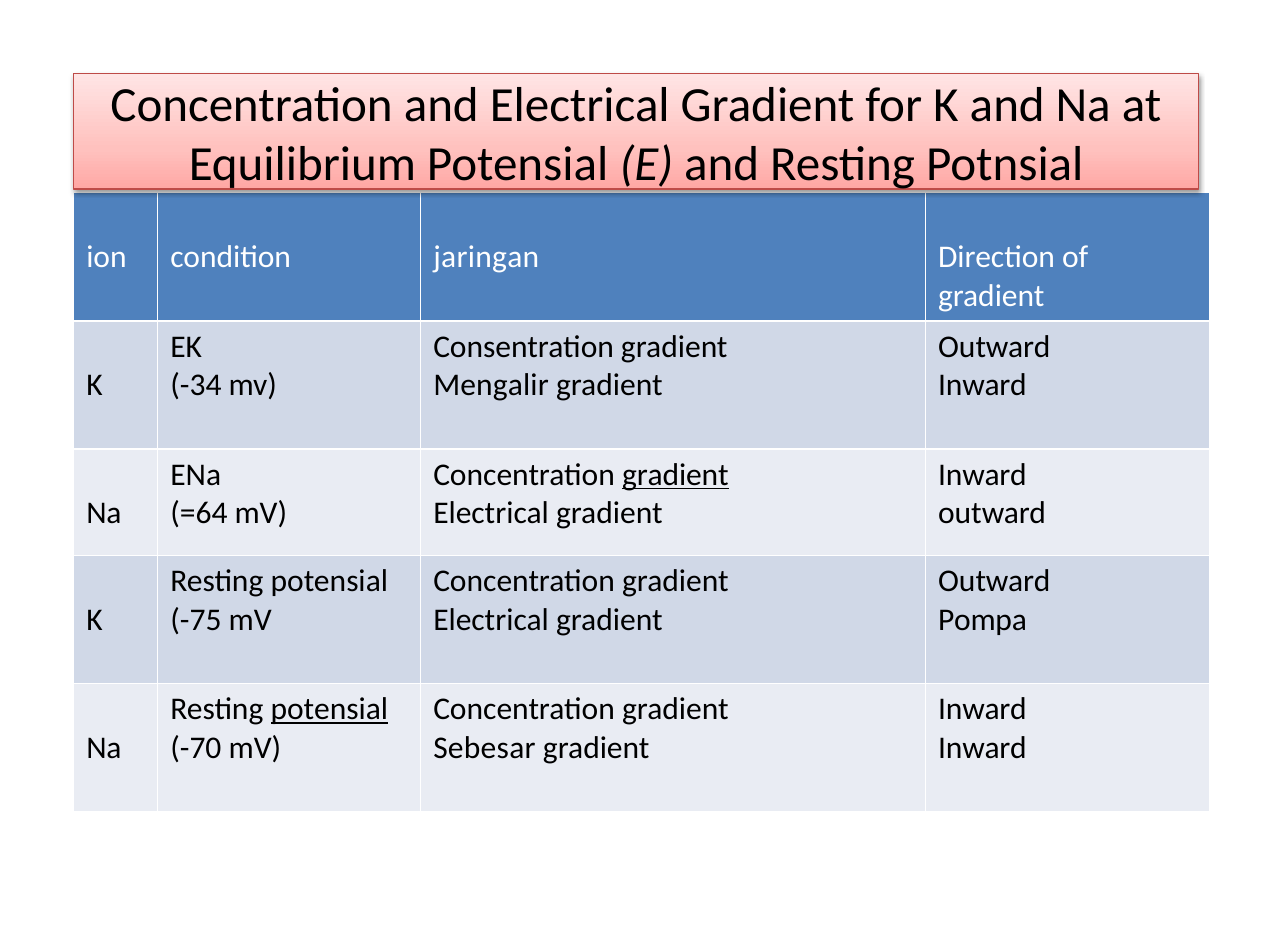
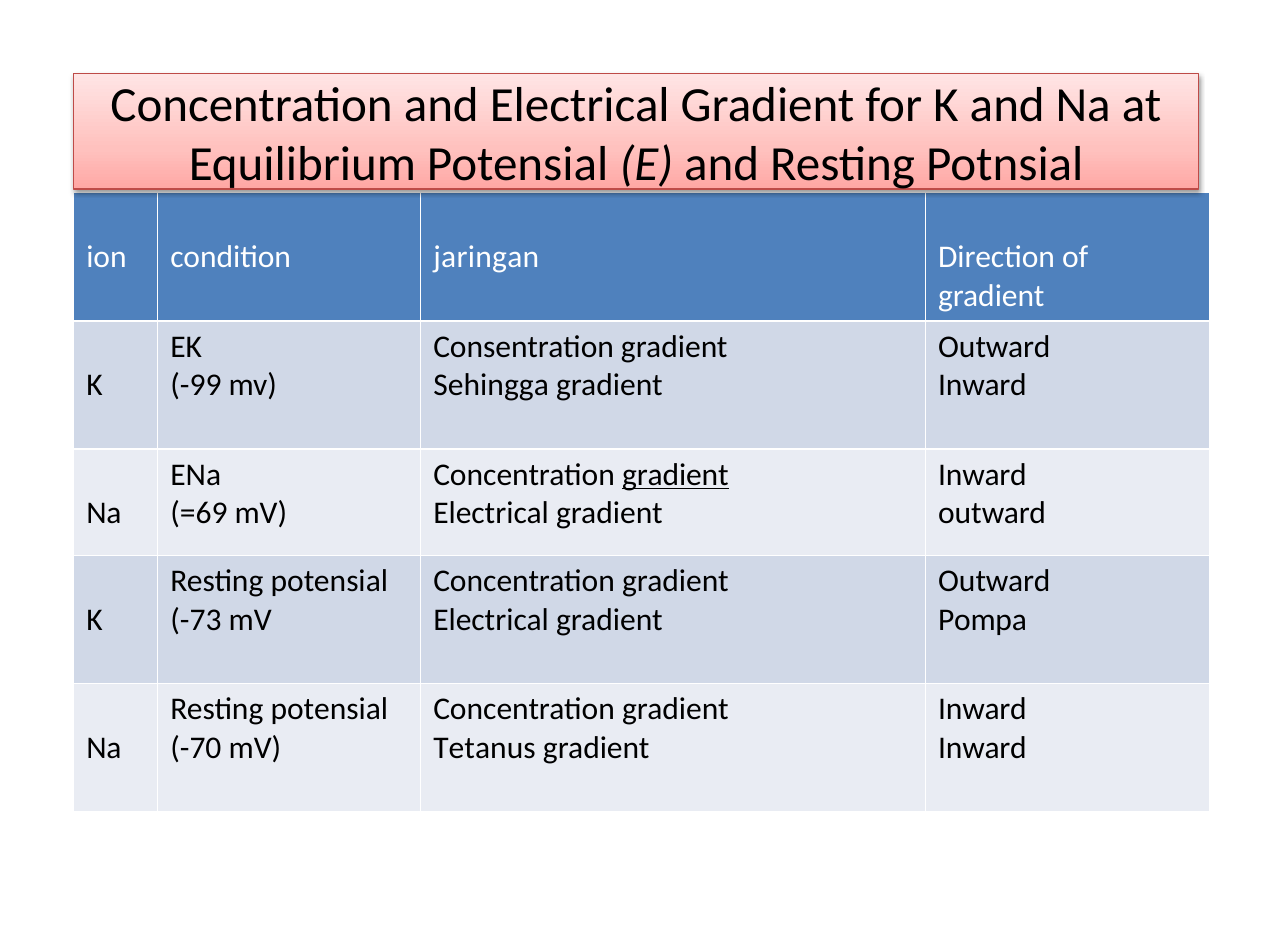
-34: -34 -> -99
Mengalir: Mengalir -> Sehingga
=64: =64 -> =69
-75: -75 -> -73
potensial at (329, 710) underline: present -> none
Sebesar: Sebesar -> Tetanus
